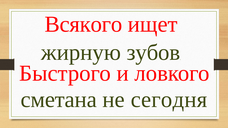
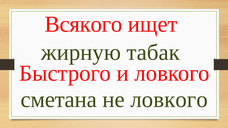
зубов: зубов -> табак
не сегодня: сегодня -> ловкого
